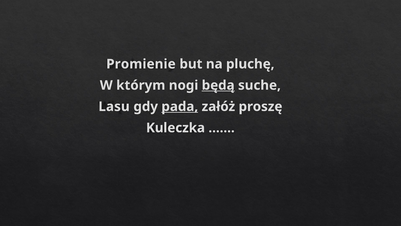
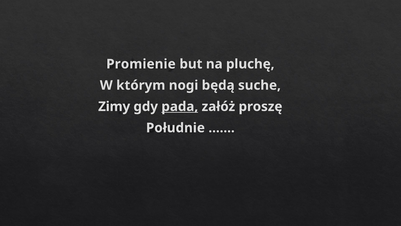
będą underline: present -> none
Lasu: Lasu -> Zimy
Kuleczka: Kuleczka -> Południe
